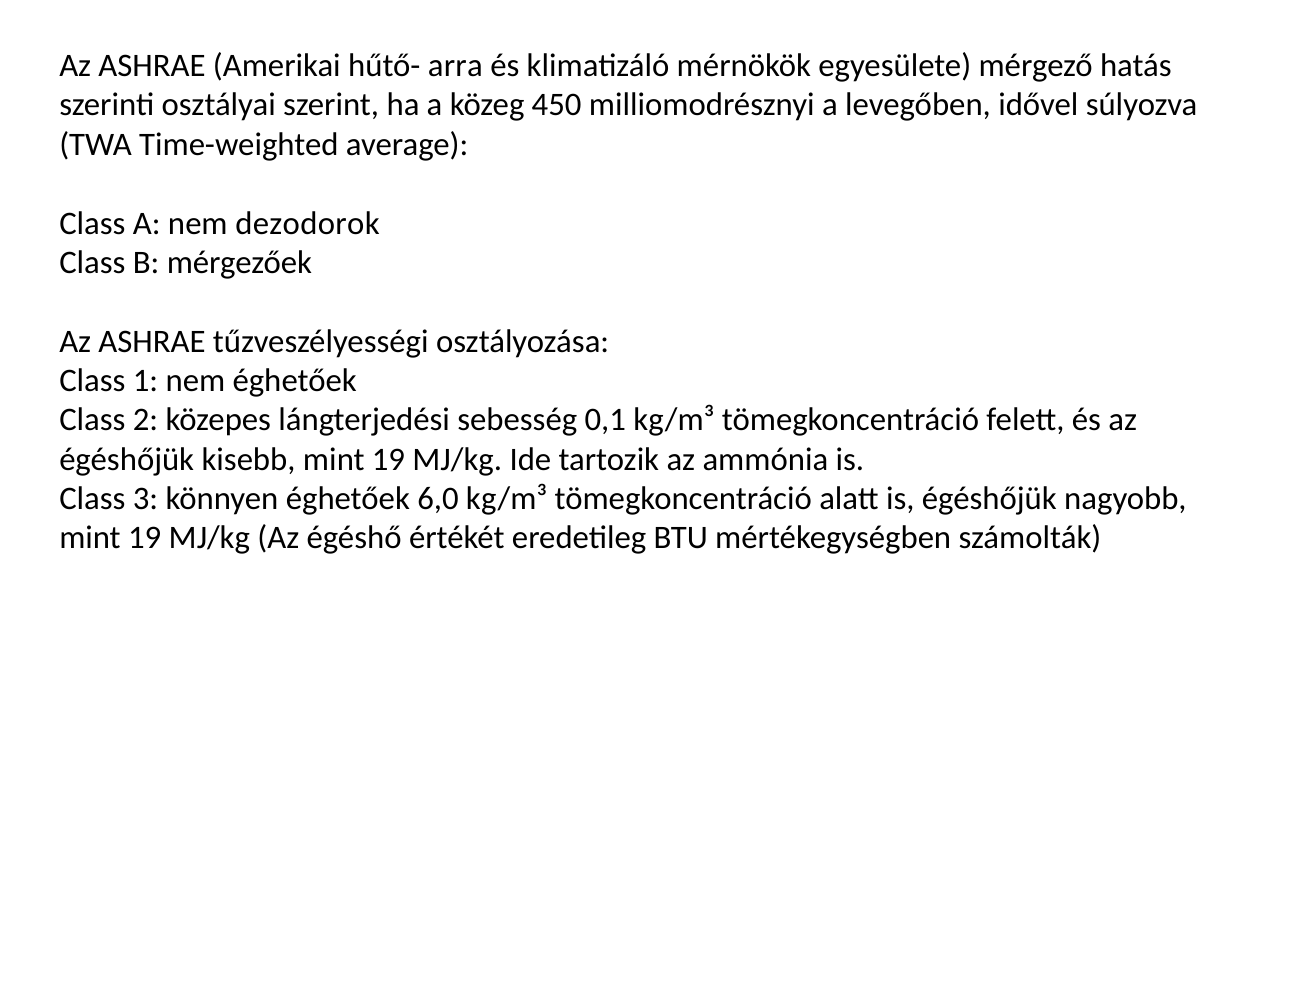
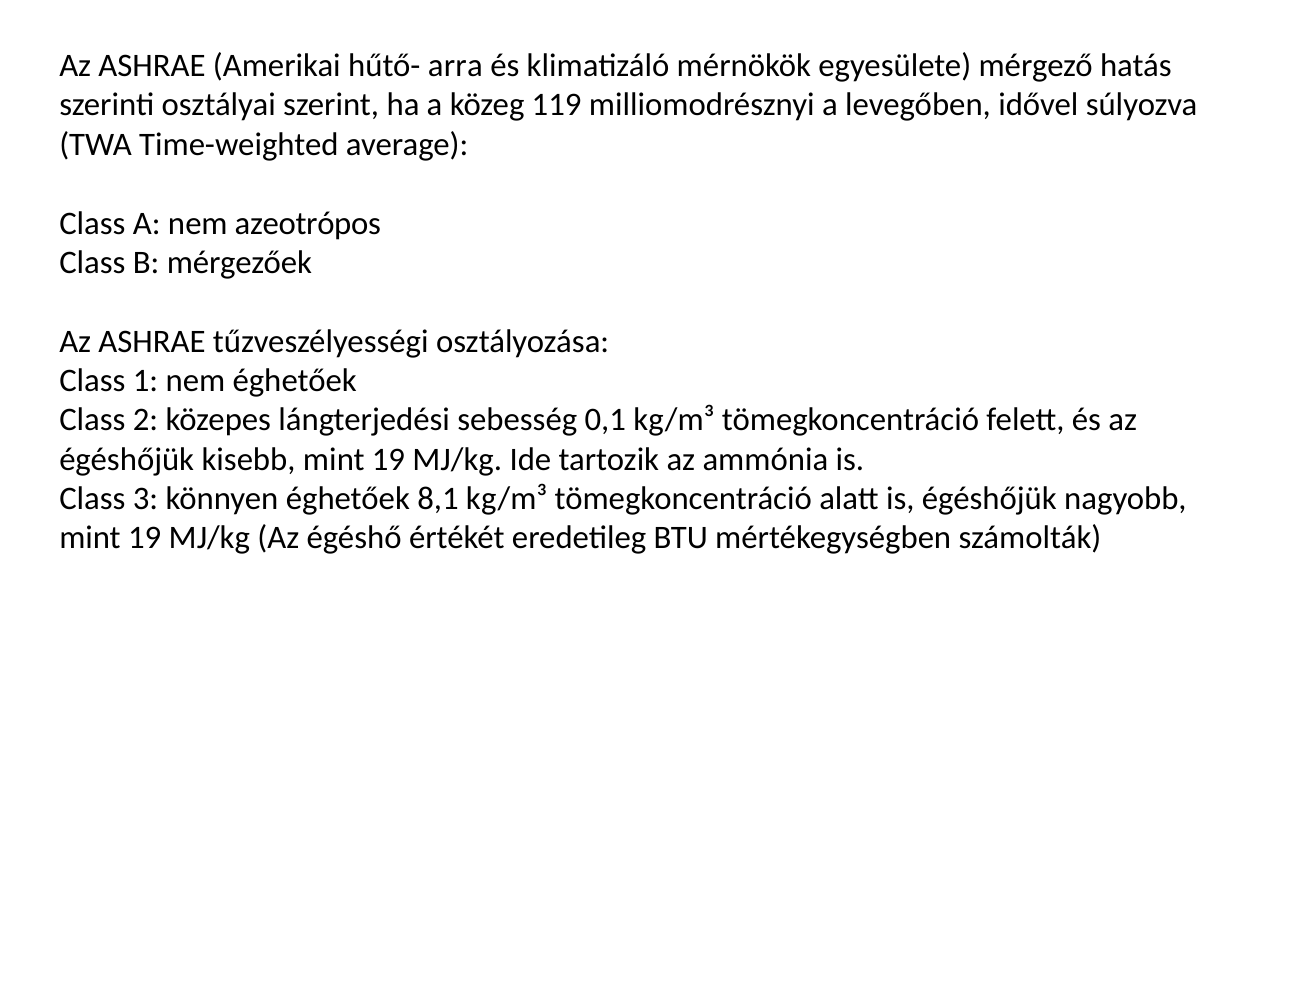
450: 450 -> 119
dezodorok: dezodorok -> azeotrópos
6,0: 6,0 -> 8,1
